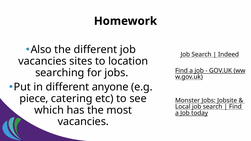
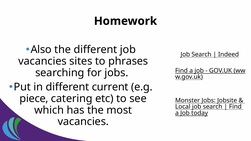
location: location -> phrases
anyone: anyone -> current
